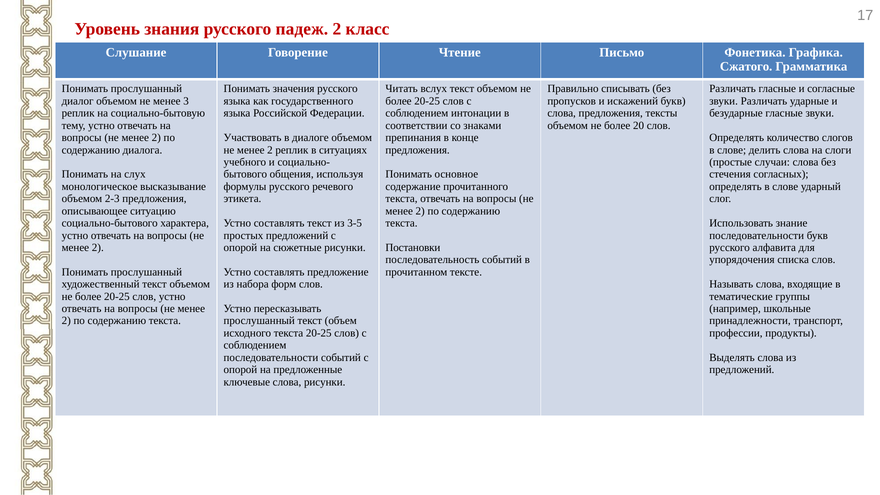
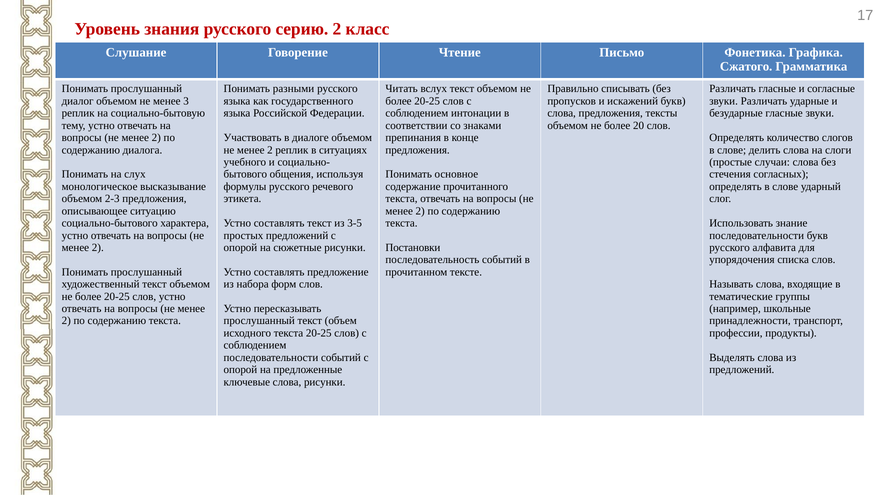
падеж: падеж -> серию
значения: значения -> разными
